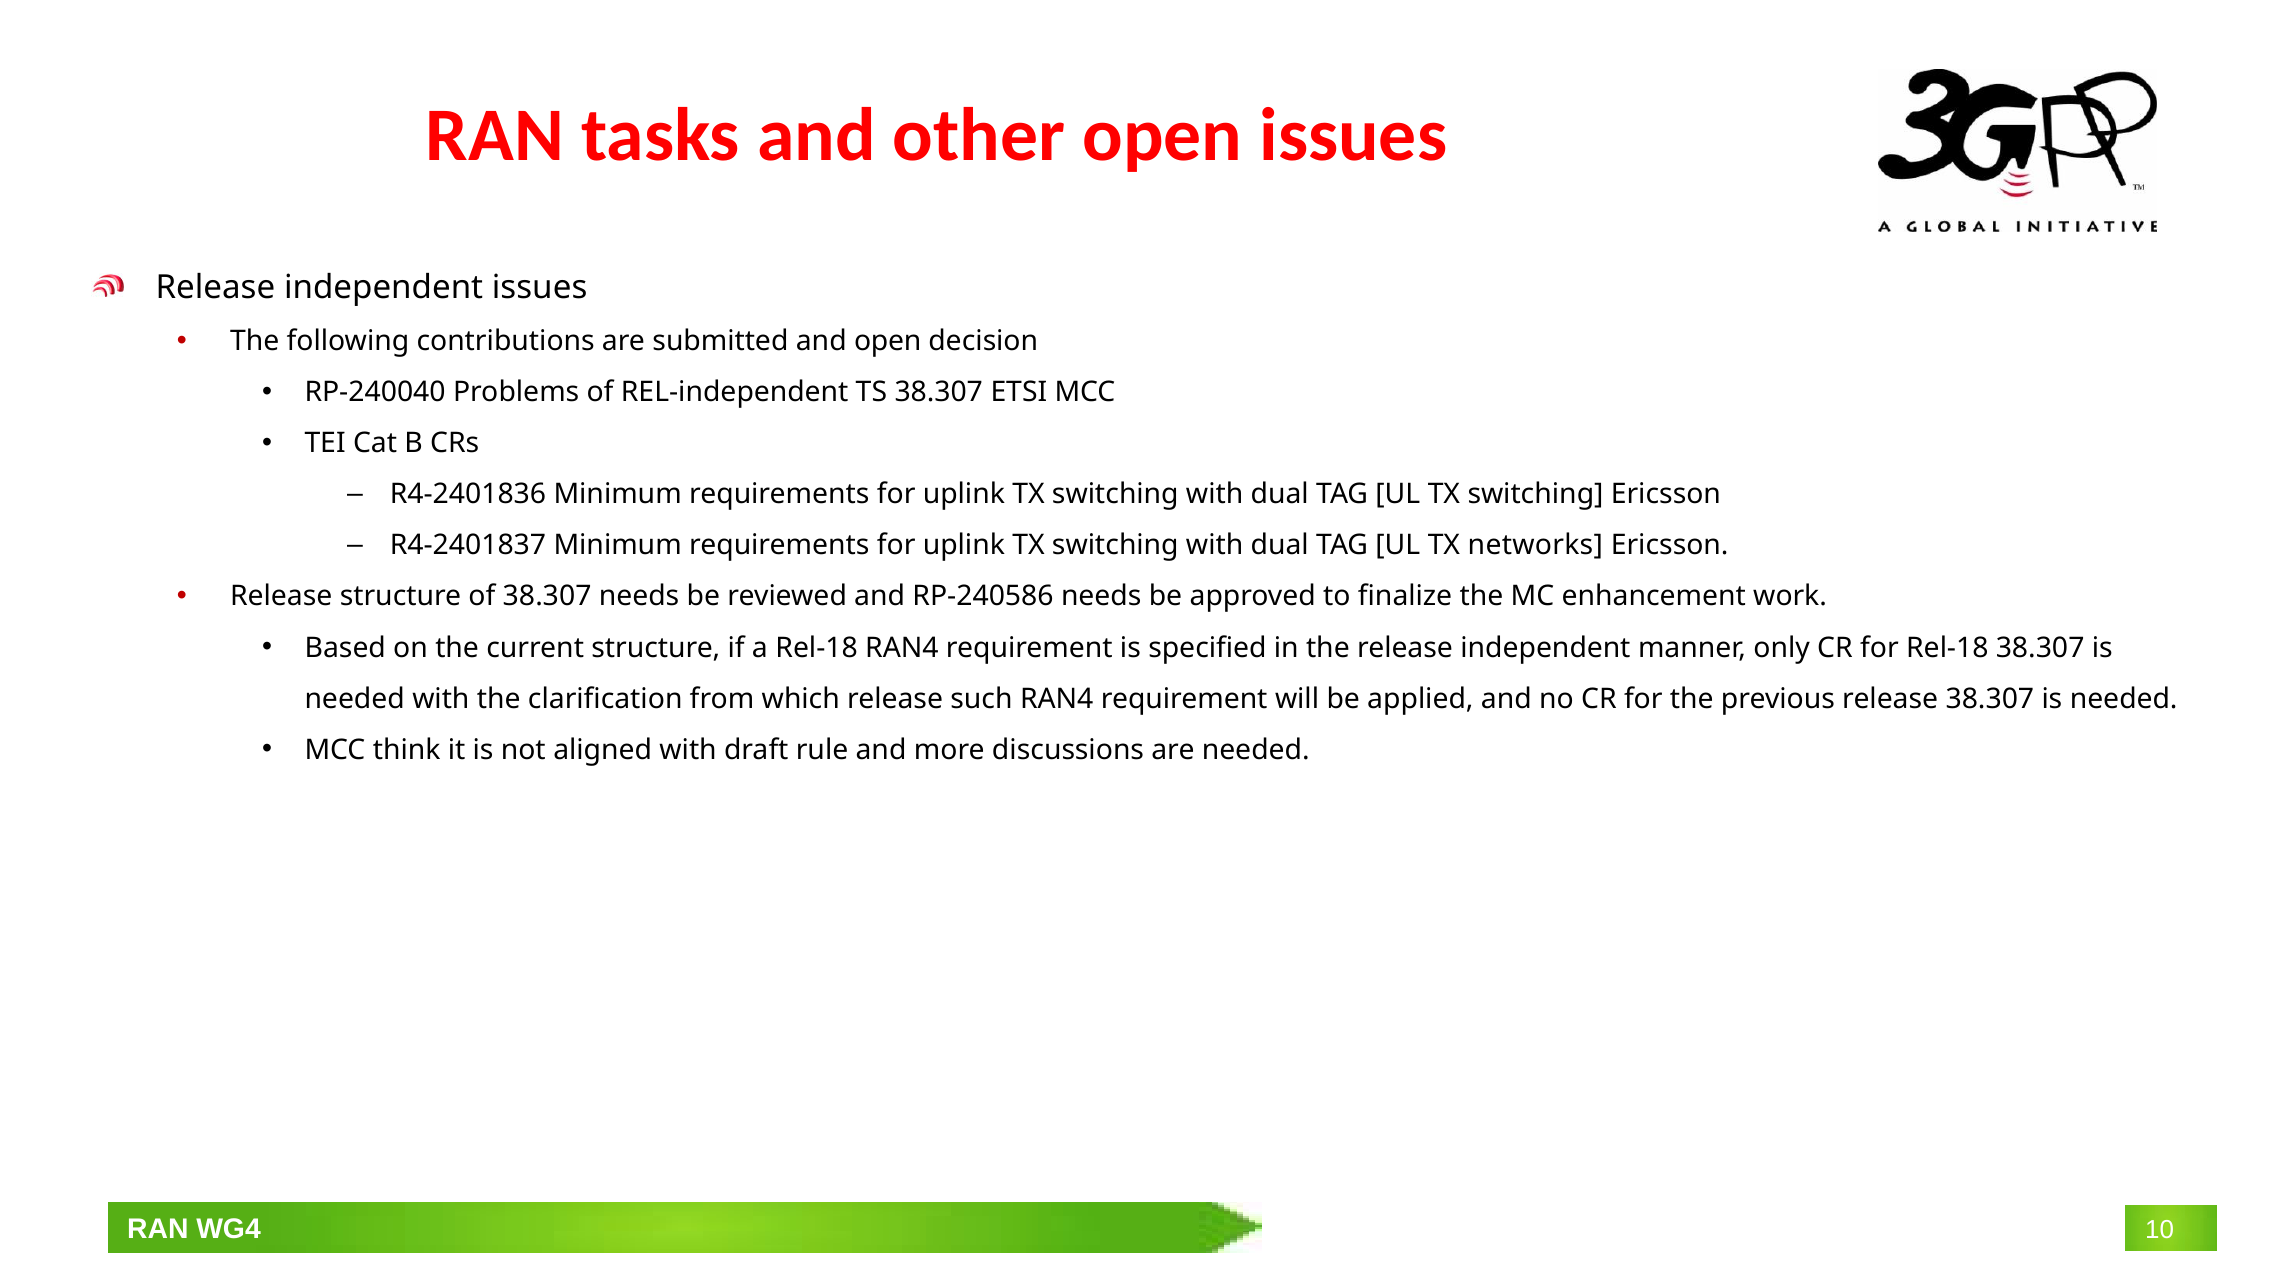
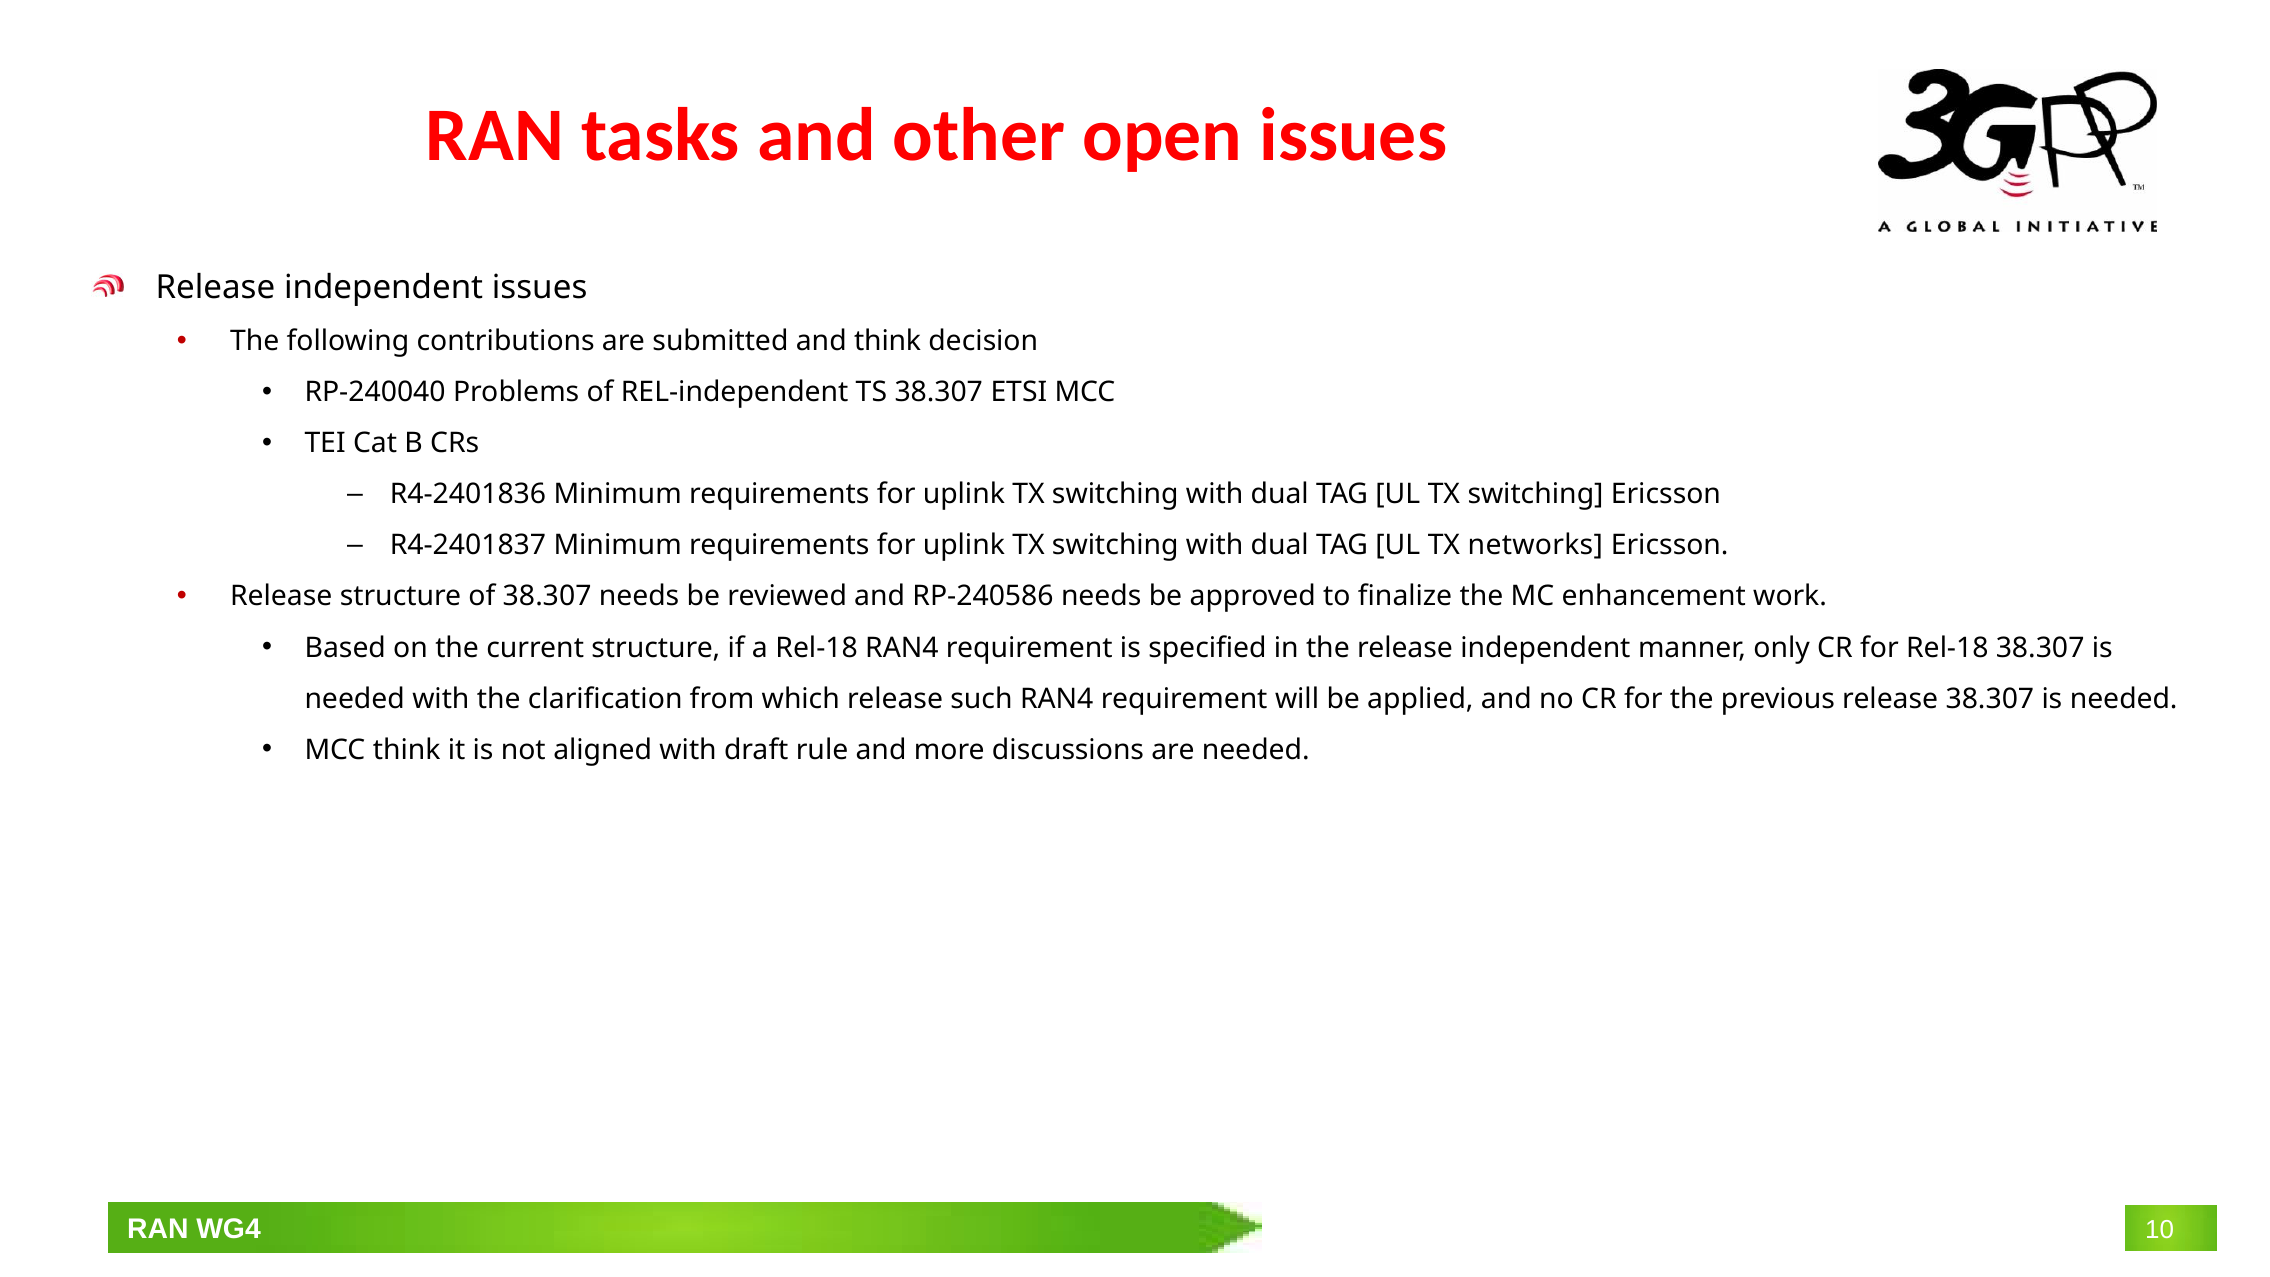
and open: open -> think
